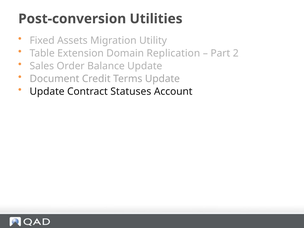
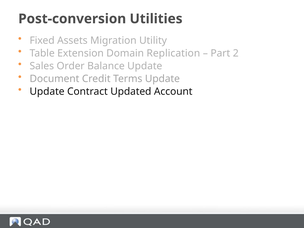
Statuses: Statuses -> Updated
